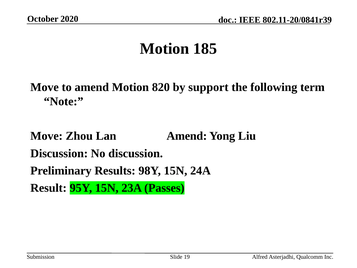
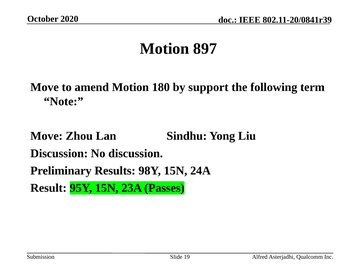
185: 185 -> 897
820: 820 -> 180
Lan Amend: Amend -> Sindhu
